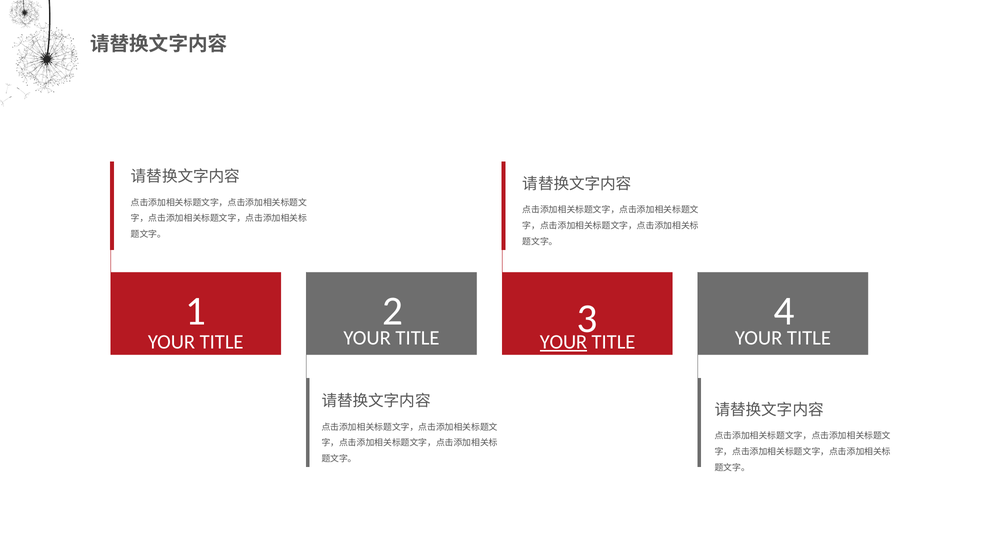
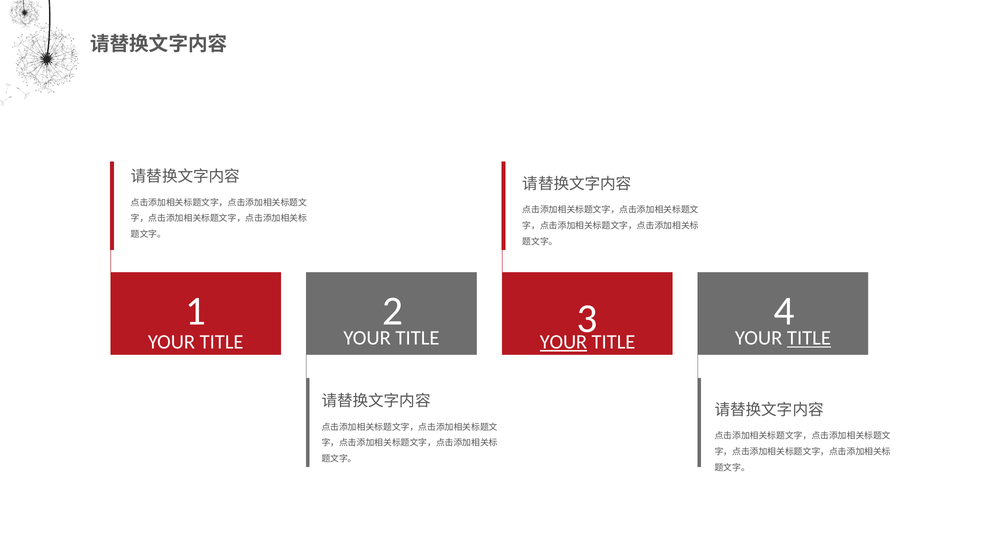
TITLE at (809, 338) underline: none -> present
